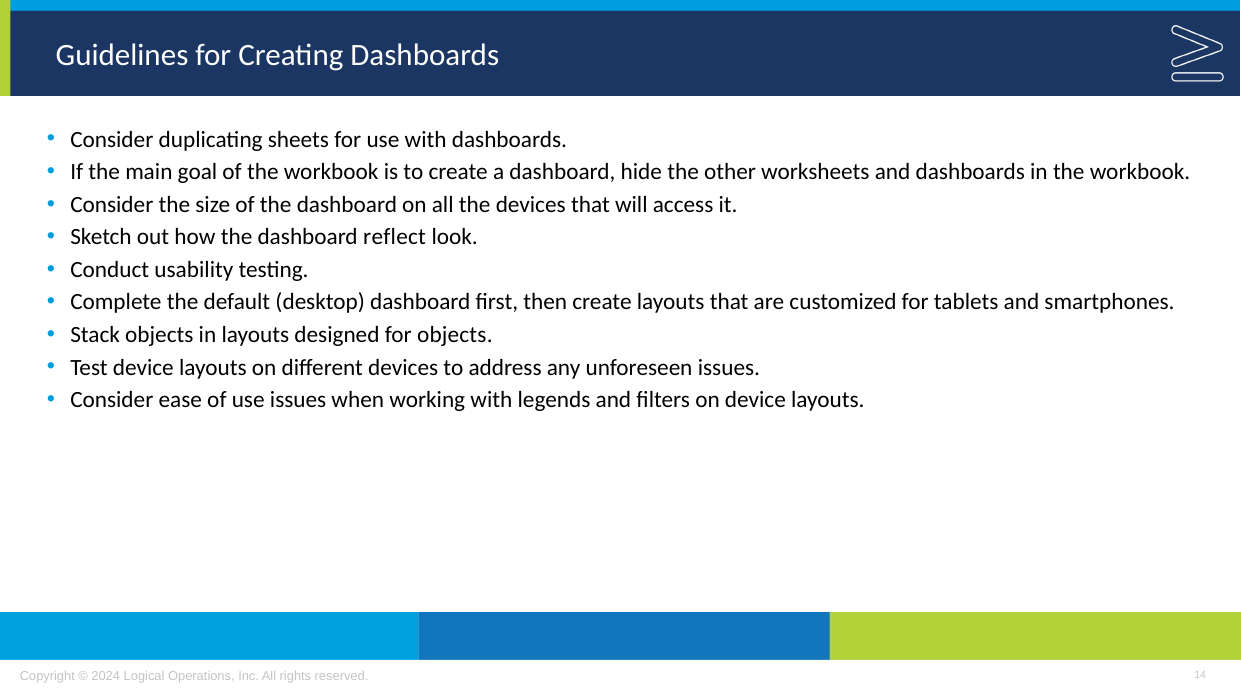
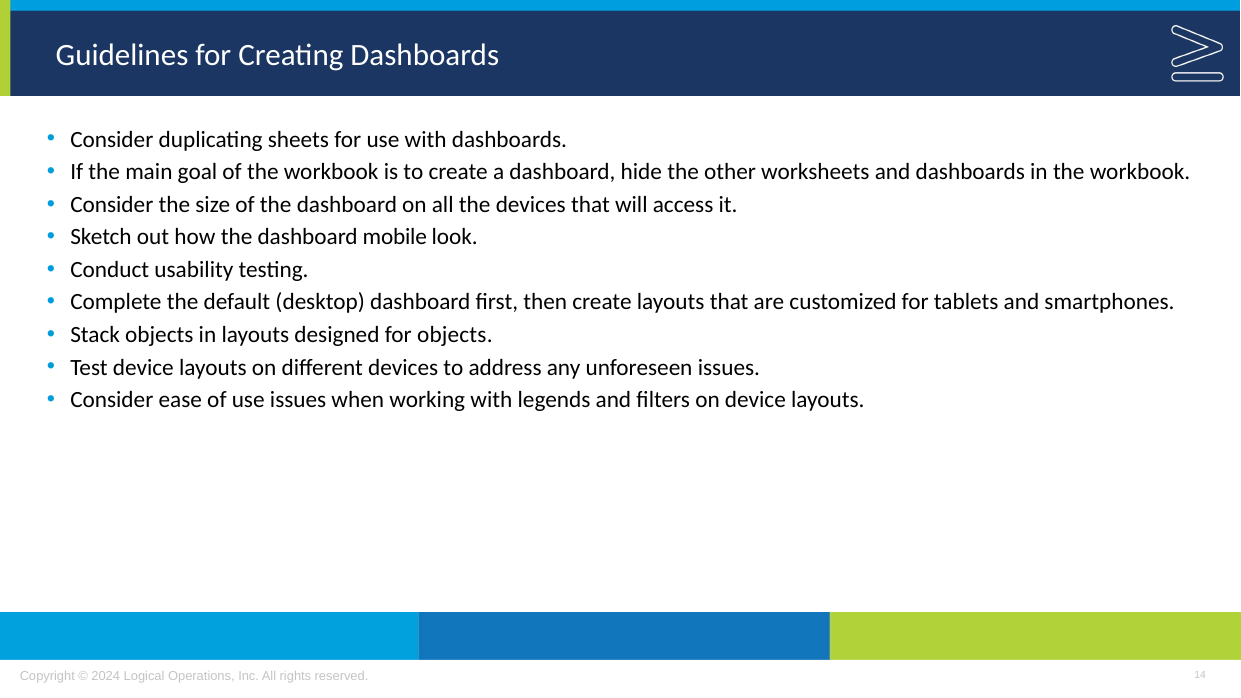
reflect: reflect -> mobile
